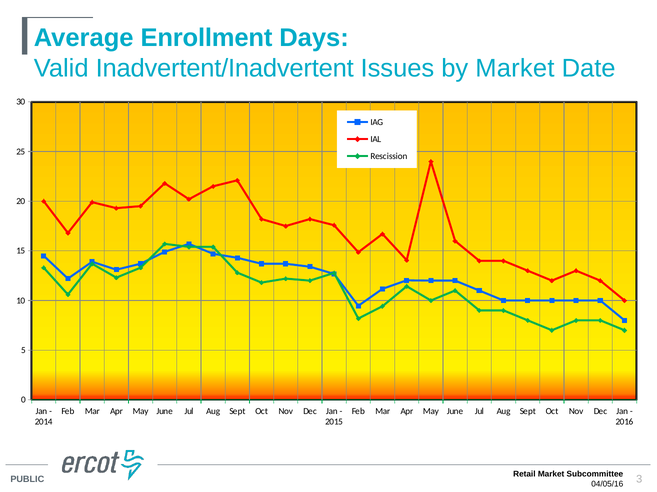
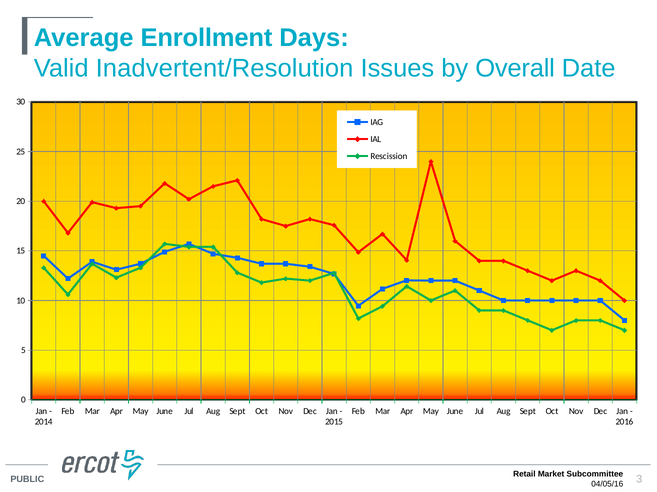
Inadvertent/Inadvertent: Inadvertent/Inadvertent -> Inadvertent/Resolution
by Market: Market -> Overall
